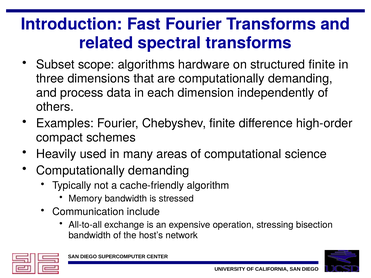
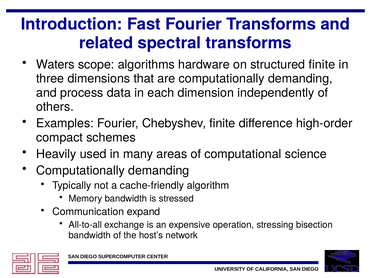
Subset: Subset -> Waters
include: include -> expand
